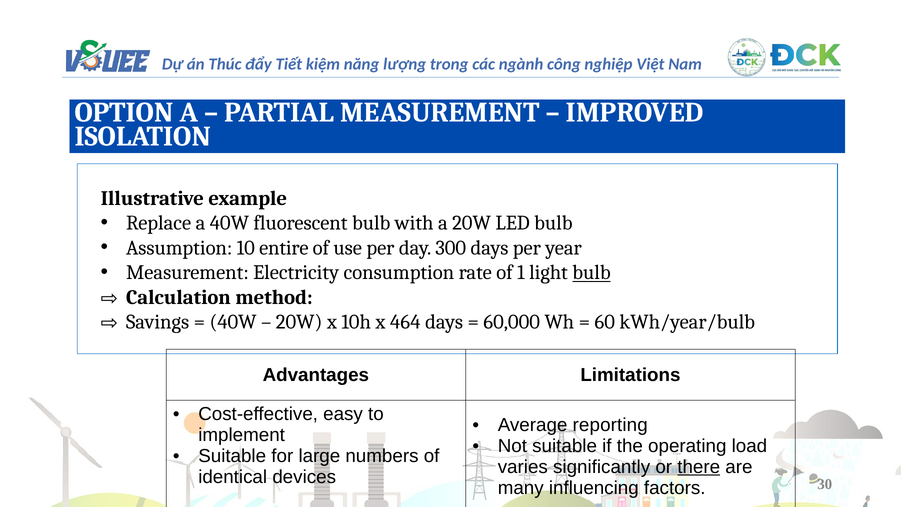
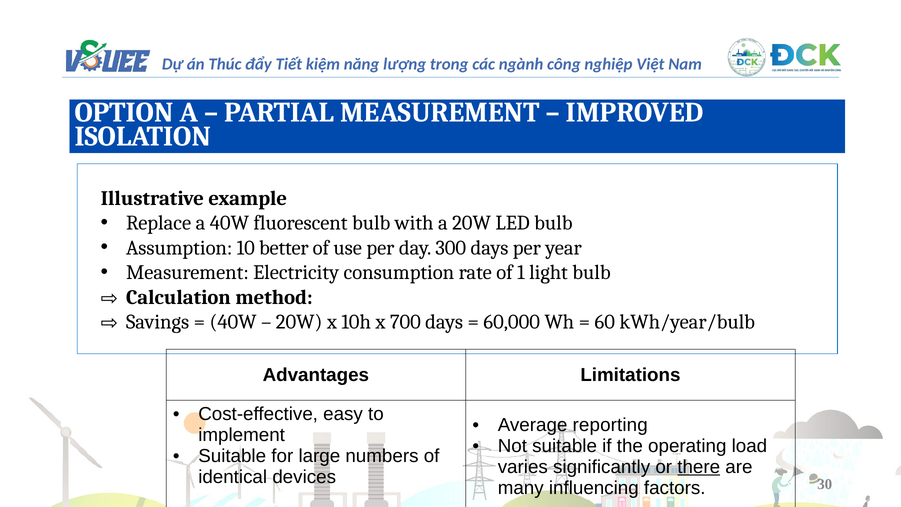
entire: entire -> better
bulb at (592, 272) underline: present -> none
464: 464 -> 700
